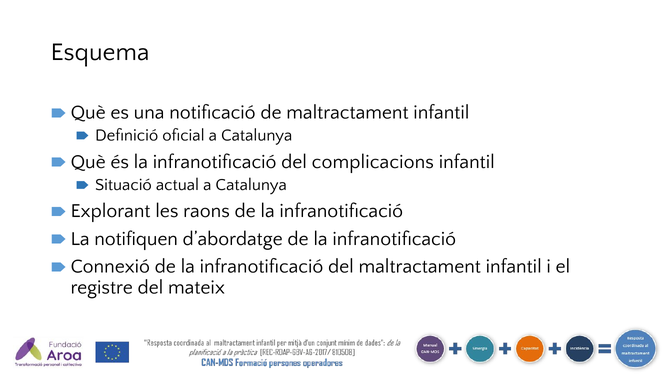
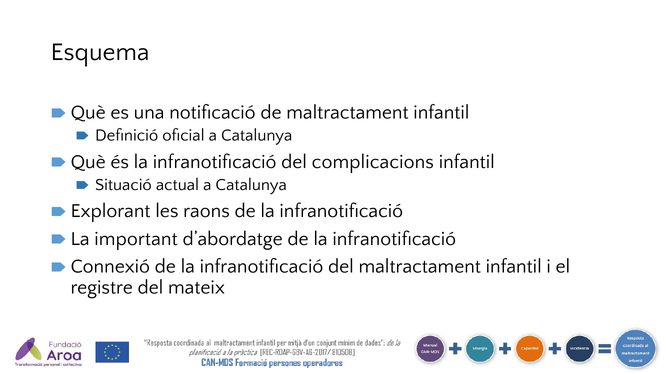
notifiquen: notifiquen -> important
